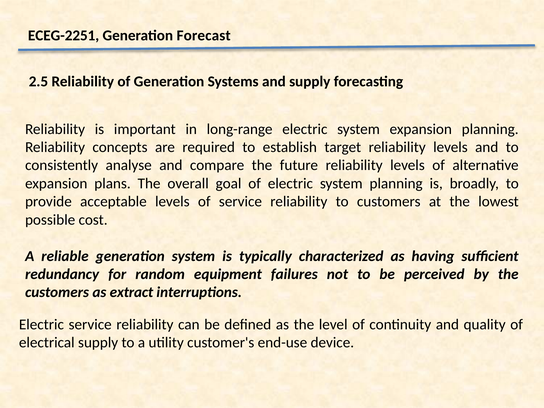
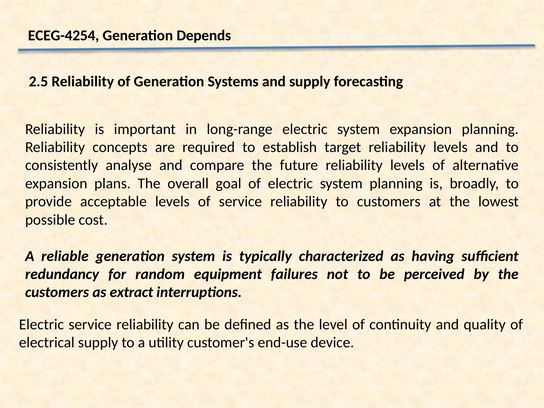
ECEG-2251: ECEG-2251 -> ECEG-4254
Forecast: Forecast -> Depends
